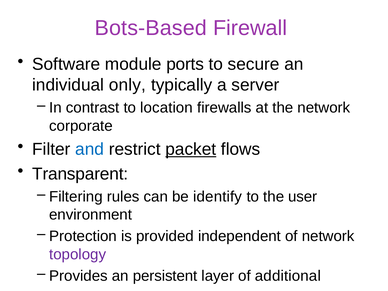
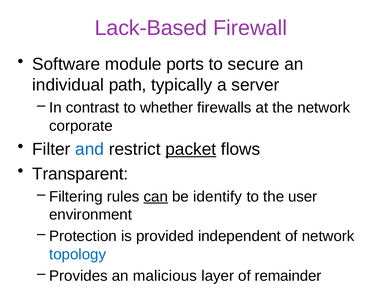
Bots-Based: Bots-Based -> Lack-Based
only: only -> path
location: location -> whether
can underline: none -> present
topology colour: purple -> blue
persistent: persistent -> malicious
additional: additional -> remainder
